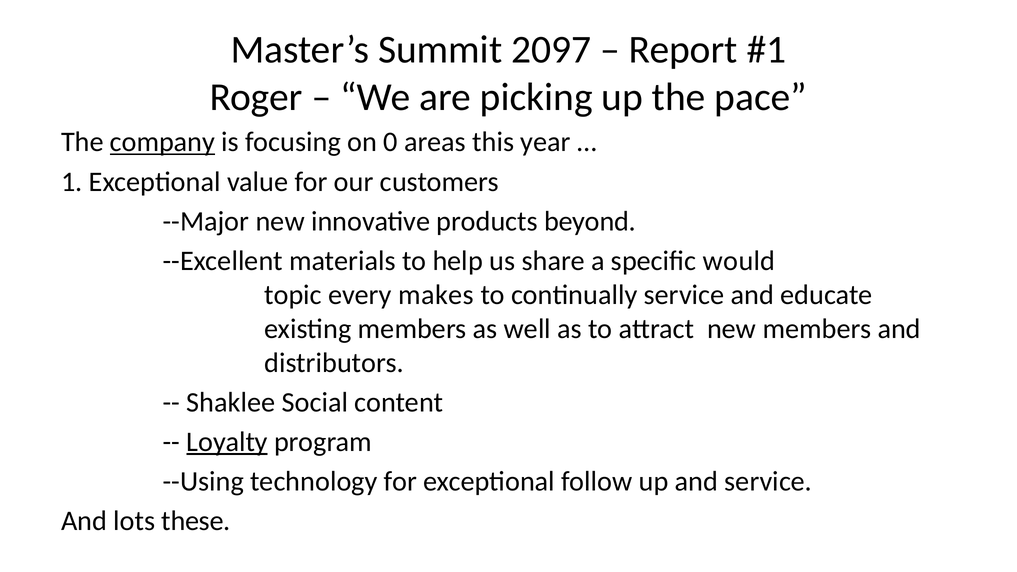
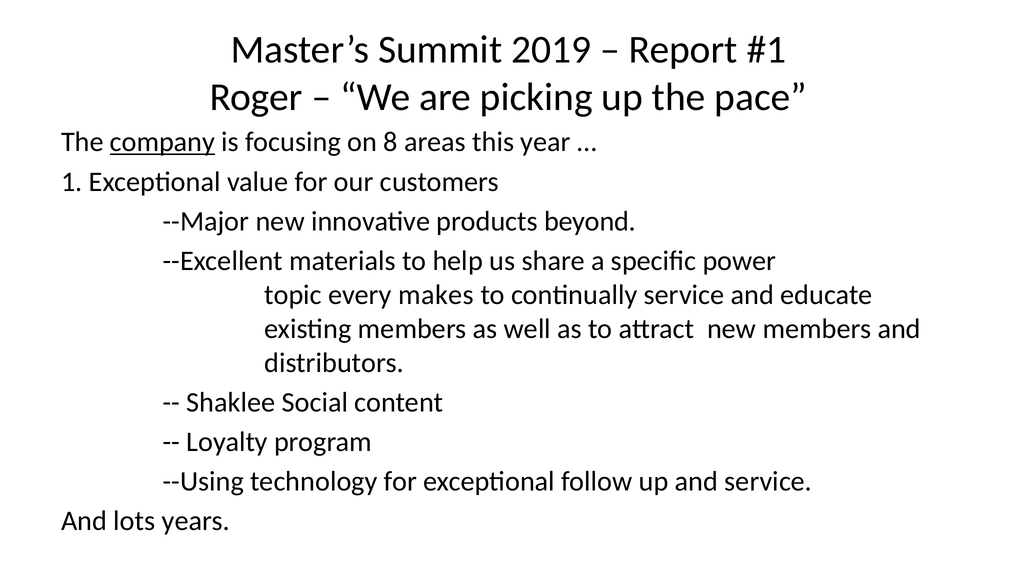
2097: 2097 -> 2019
0: 0 -> 8
would: would -> power
Loyalty underline: present -> none
these: these -> years
